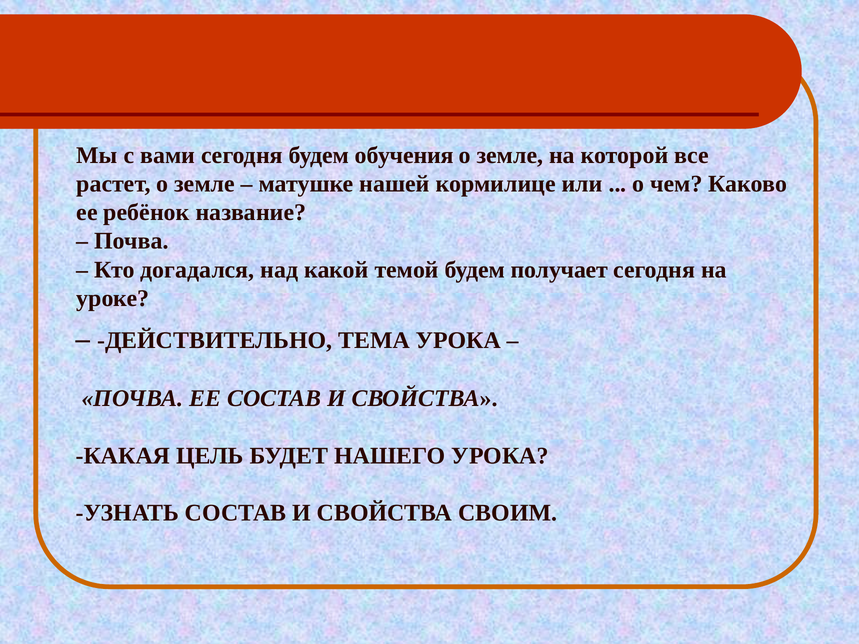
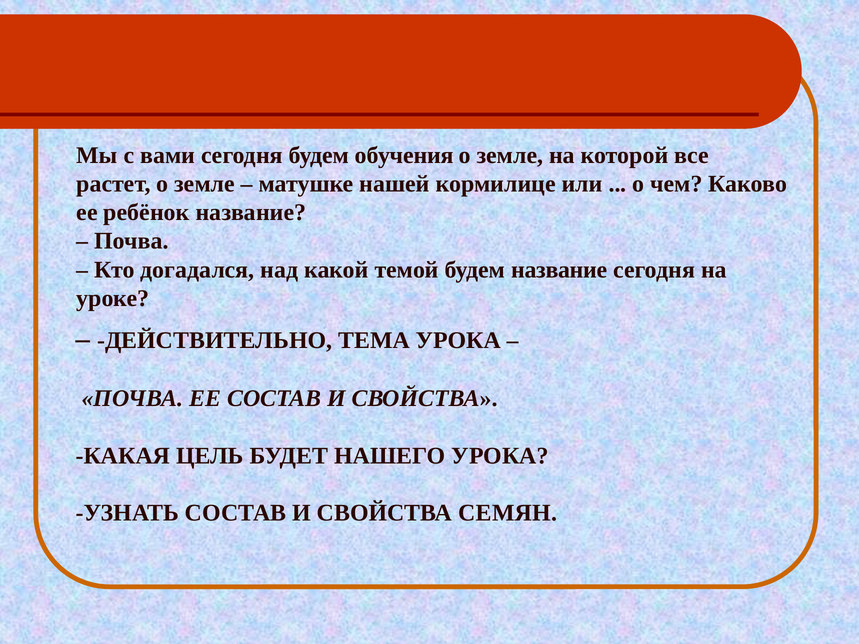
будем получает: получает -> название
СВОИМ: СВОИМ -> СЕМЯН
